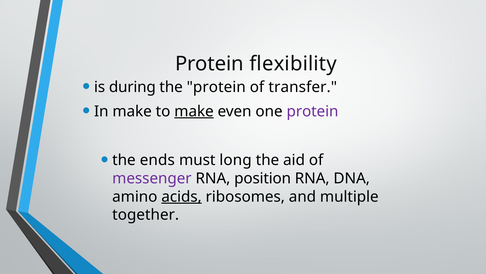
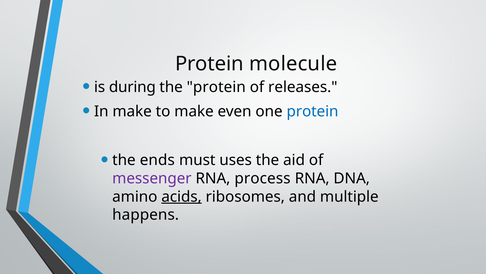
flexibility: flexibility -> molecule
transfer: transfer -> releases
make at (194, 111) underline: present -> none
protein at (313, 111) colour: purple -> blue
long: long -> uses
position: position -> process
together: together -> happens
